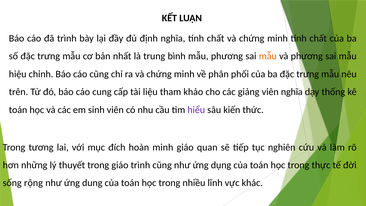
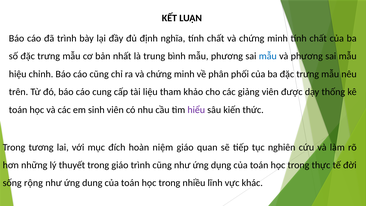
mẫu at (268, 56) colour: orange -> blue
viên nghĩa: nghĩa -> được
hoàn minh: minh -> niệm
